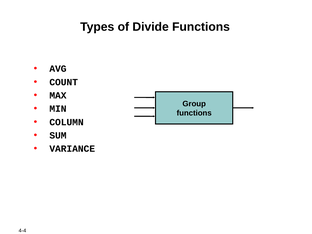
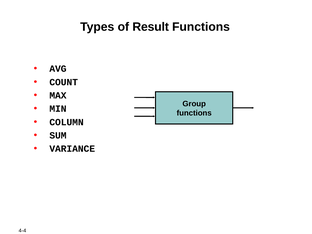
Divide: Divide -> Result
